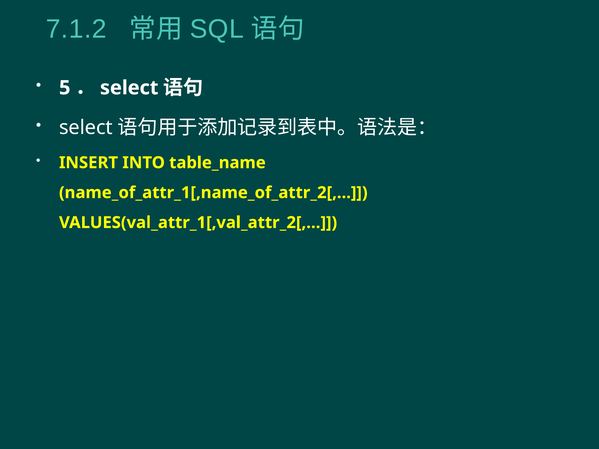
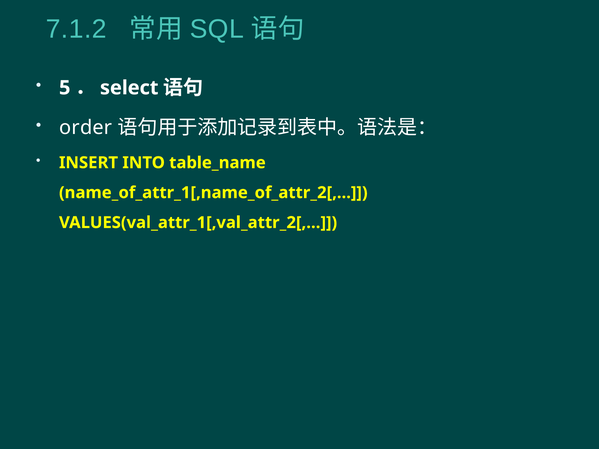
select at (86, 128): select -> order
